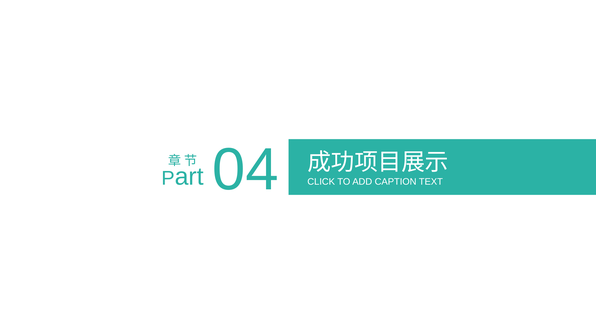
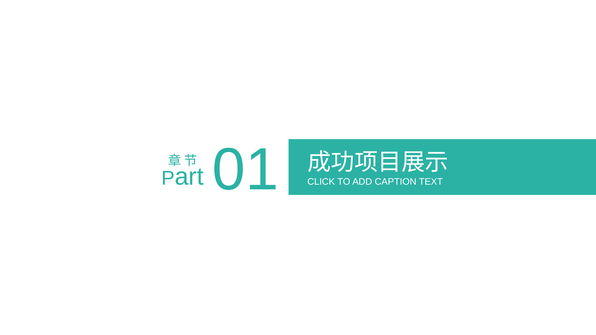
04: 04 -> 01
